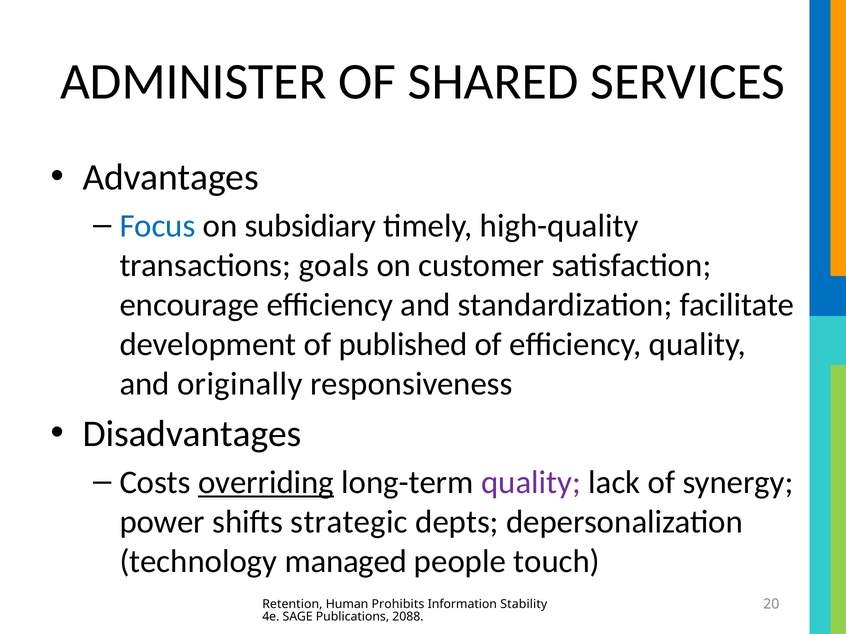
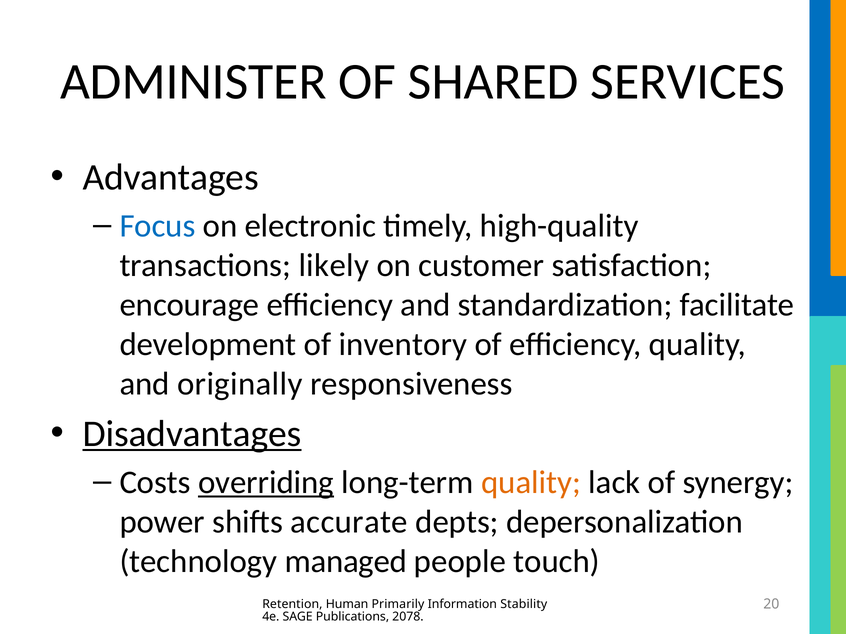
subsidiary: subsidiary -> electronic
goals: goals -> likely
published: published -> inventory
Disadvantages underline: none -> present
quality at (531, 483) colour: purple -> orange
strategic: strategic -> accurate
Prohibits: Prohibits -> Primarily
2088: 2088 -> 2078
